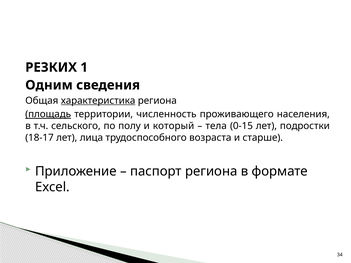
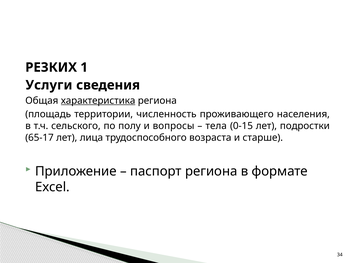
Одним: Одним -> Услуги
площадь underline: present -> none
который: который -> вопросы
18-17: 18-17 -> 65-17
